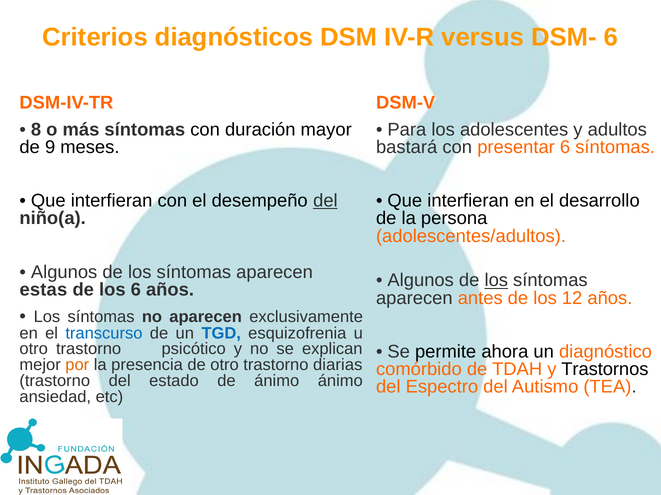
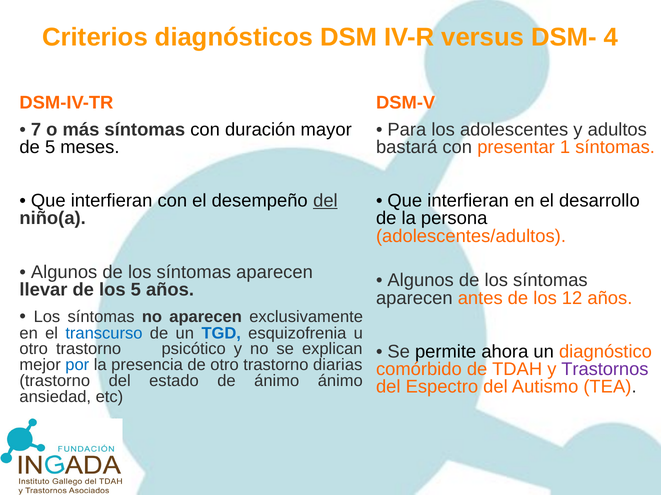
DSM- 6: 6 -> 4
8: 8 -> 7
de 9: 9 -> 5
presentar 6: 6 -> 1
los at (496, 281) underline: present -> none
estas: estas -> llevar
los 6: 6 -> 5
por colour: orange -> blue
Trastornos colour: black -> purple
